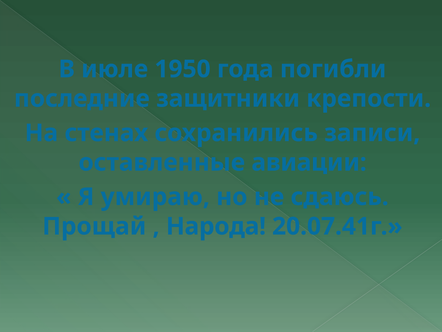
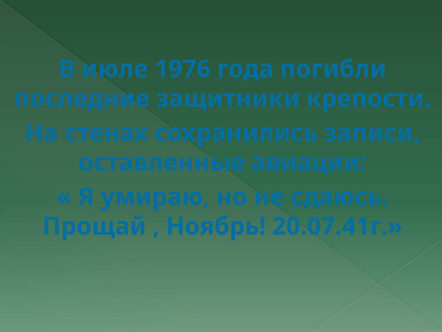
1950: 1950 -> 1976
Народа: Народа -> Ноябрь
